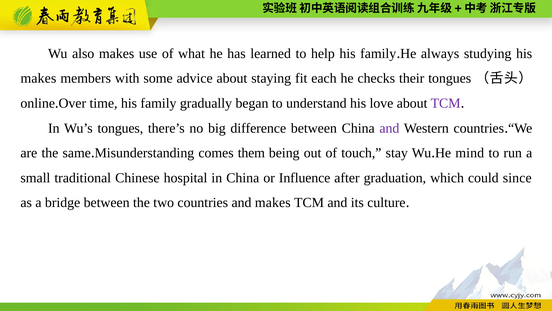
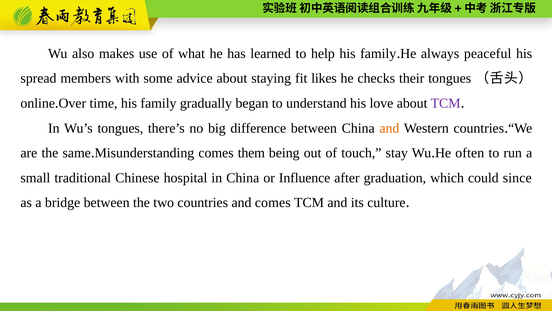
studying: studying -> peaceful
makes at (38, 78): makes -> spread
each: each -> likes
and at (389, 128) colour: purple -> orange
mind: mind -> often
and makes: makes -> comes
